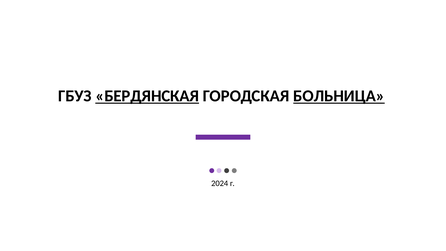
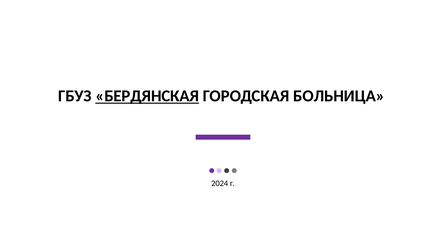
БОЛЬНИЦА underline: present -> none
